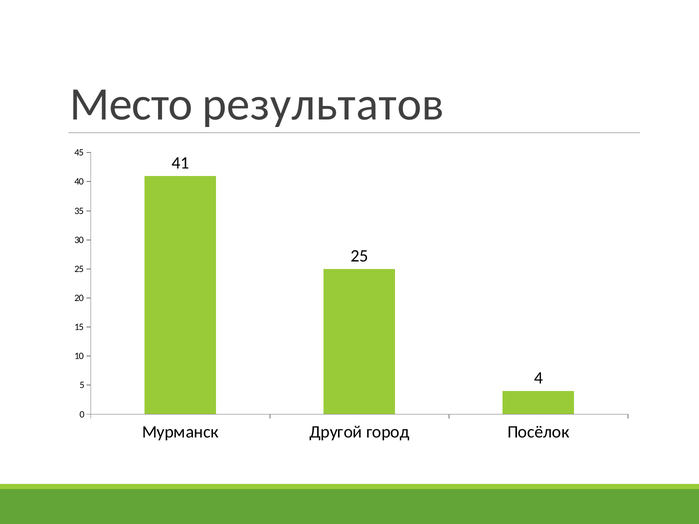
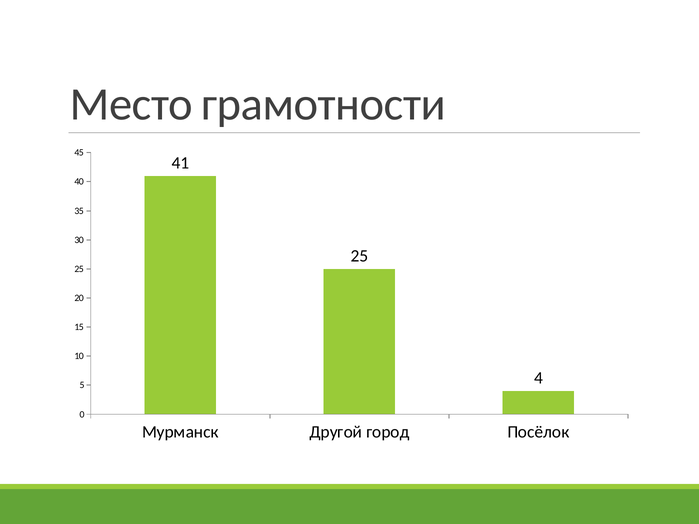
результатов: результатов -> грамотности
